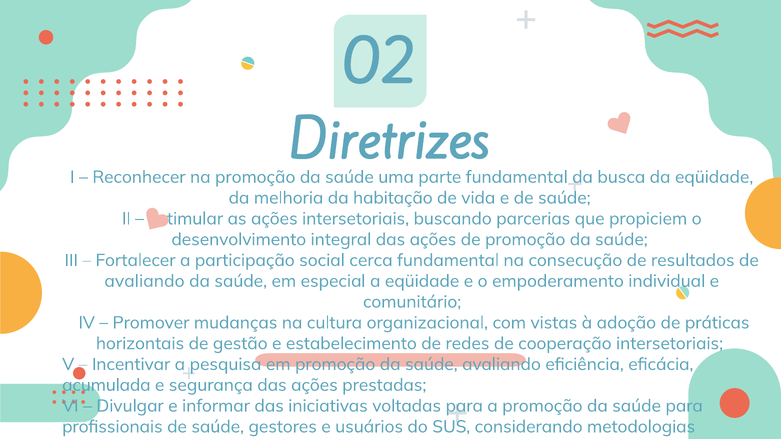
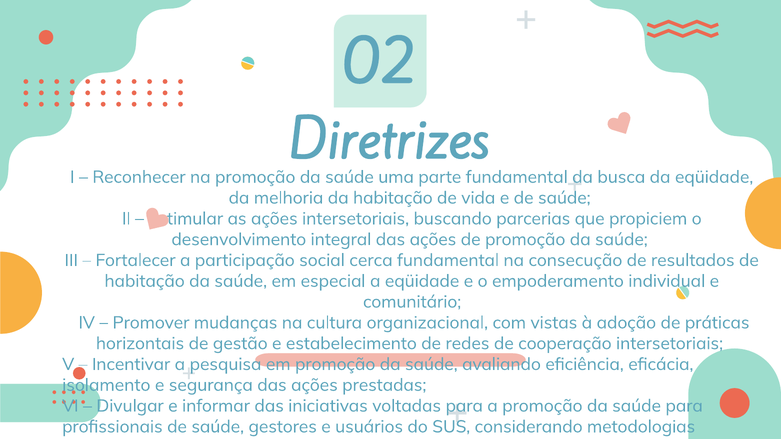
avaliando at (144, 281): avaliando -> habitação
acumulada: acumulada -> isolamento
